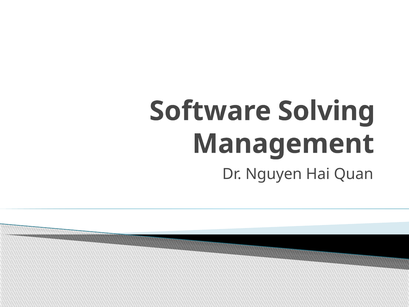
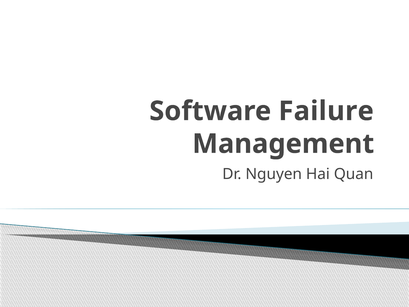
Solving: Solving -> Failure
